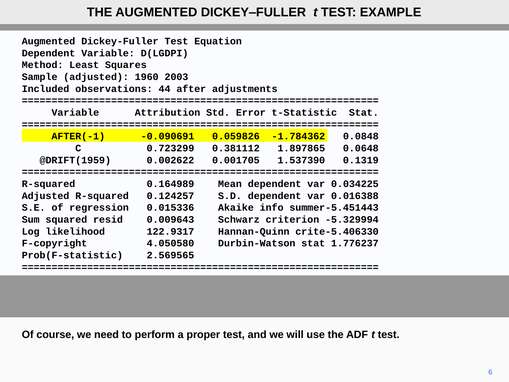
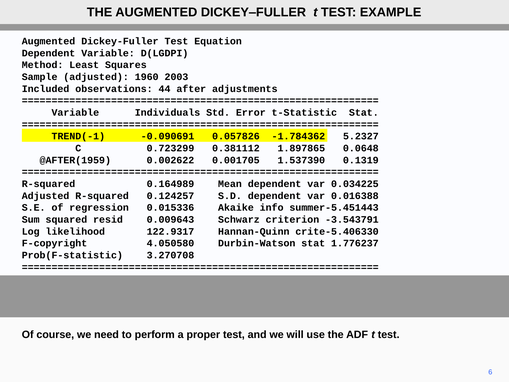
Attribution: Attribution -> Individuals
AFTER(-1: AFTER(-1 -> TREND(-1
0.059826: 0.059826 -> 0.057826
0.0848: 0.0848 -> 5.2327
@DRIFT(1959: @DRIFT(1959 -> @AFTER(1959
-5.329994: -5.329994 -> -3.543791
2.569565: 2.569565 -> 3.270708
